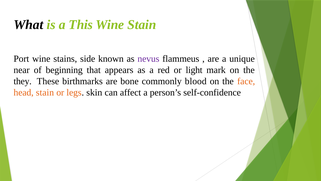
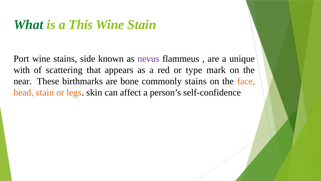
What colour: black -> green
near: near -> with
beginning: beginning -> scattering
light: light -> type
they: they -> near
commonly blood: blood -> stains
